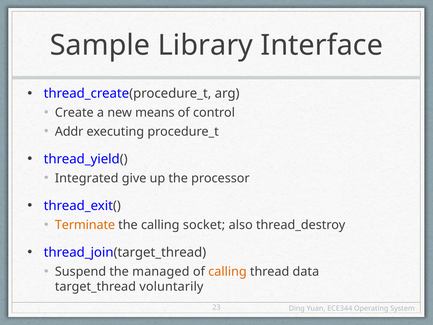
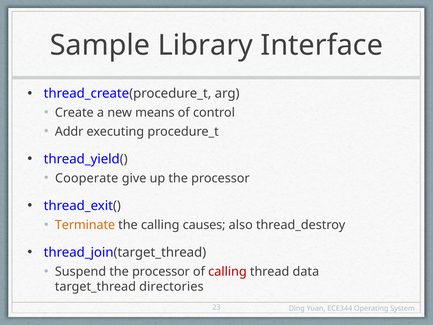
Integrated: Integrated -> Cooperate
socket: socket -> causes
Suspend the managed: managed -> processor
calling at (227, 271) colour: orange -> red
voluntarily: voluntarily -> directories
